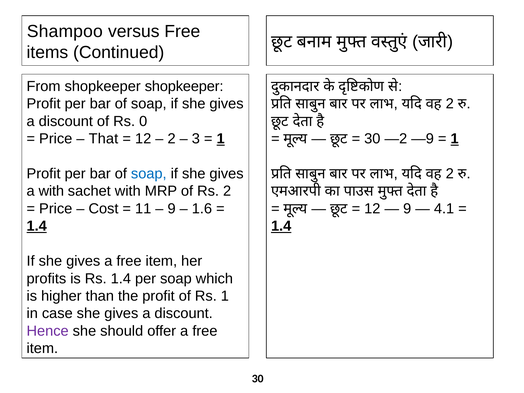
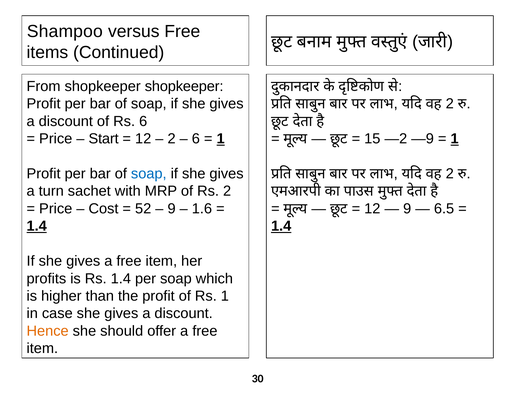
Rs 0: 0 -> 6
That: That -> Start
3 at (196, 139): 3 -> 6
30 at (372, 139): 30 -> 15
a with: with -> turn
11: 11 -> 52
4.1: 4.1 -> 6.5
Hence colour: purple -> orange
